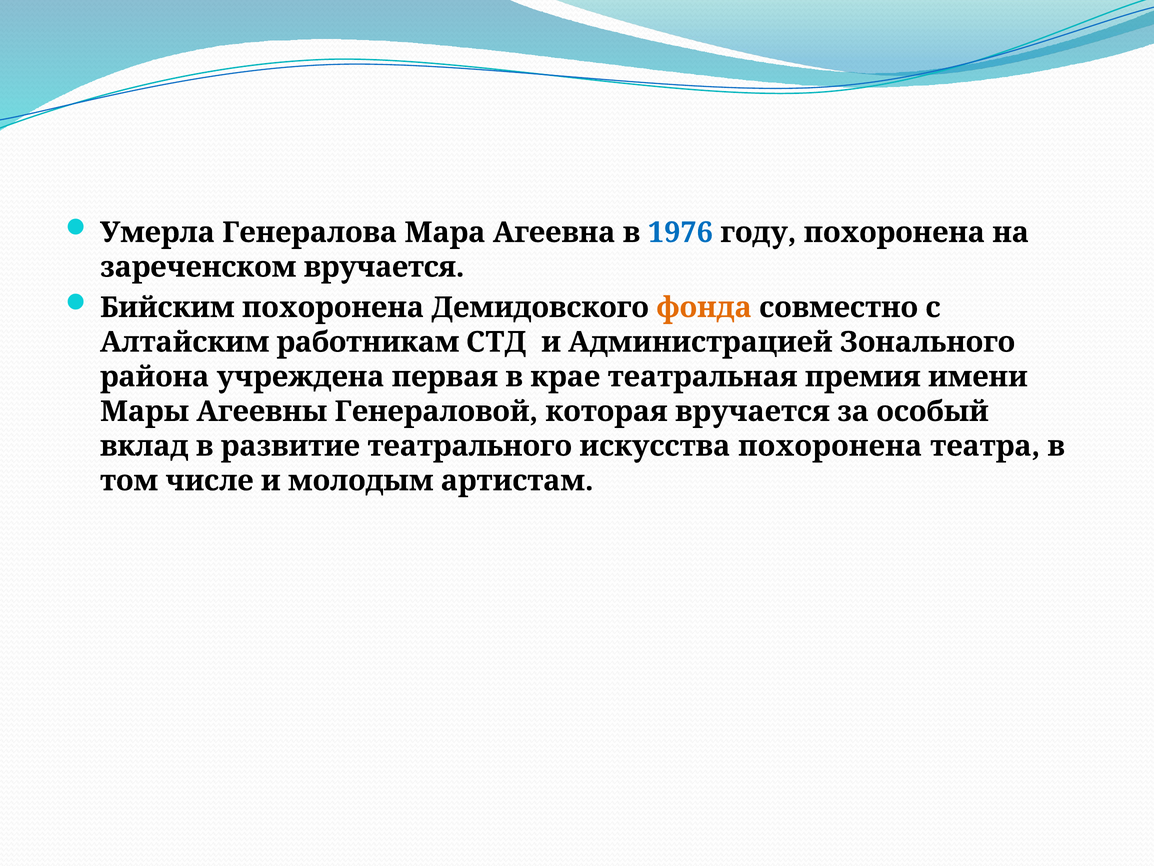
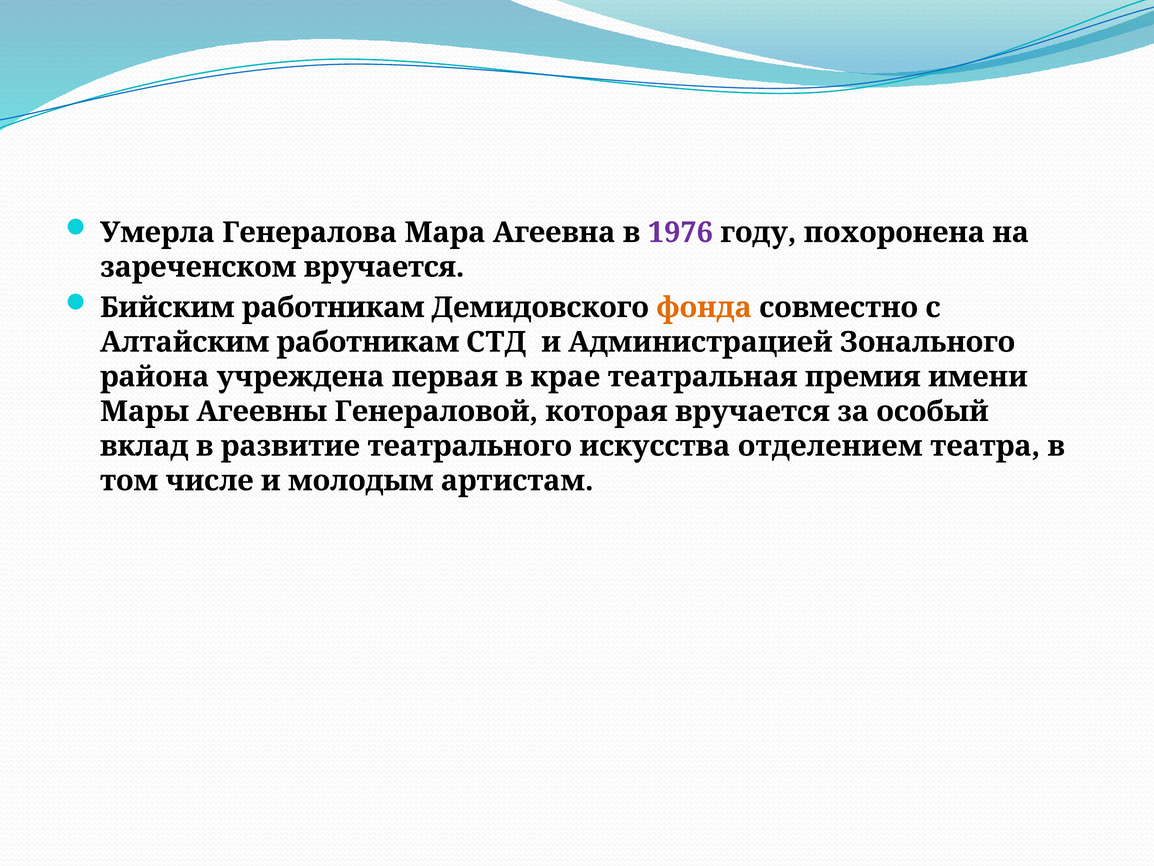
1976 colour: blue -> purple
Бийским похоронена: похоронена -> работникам
искусства похоронена: похоронена -> отделением
